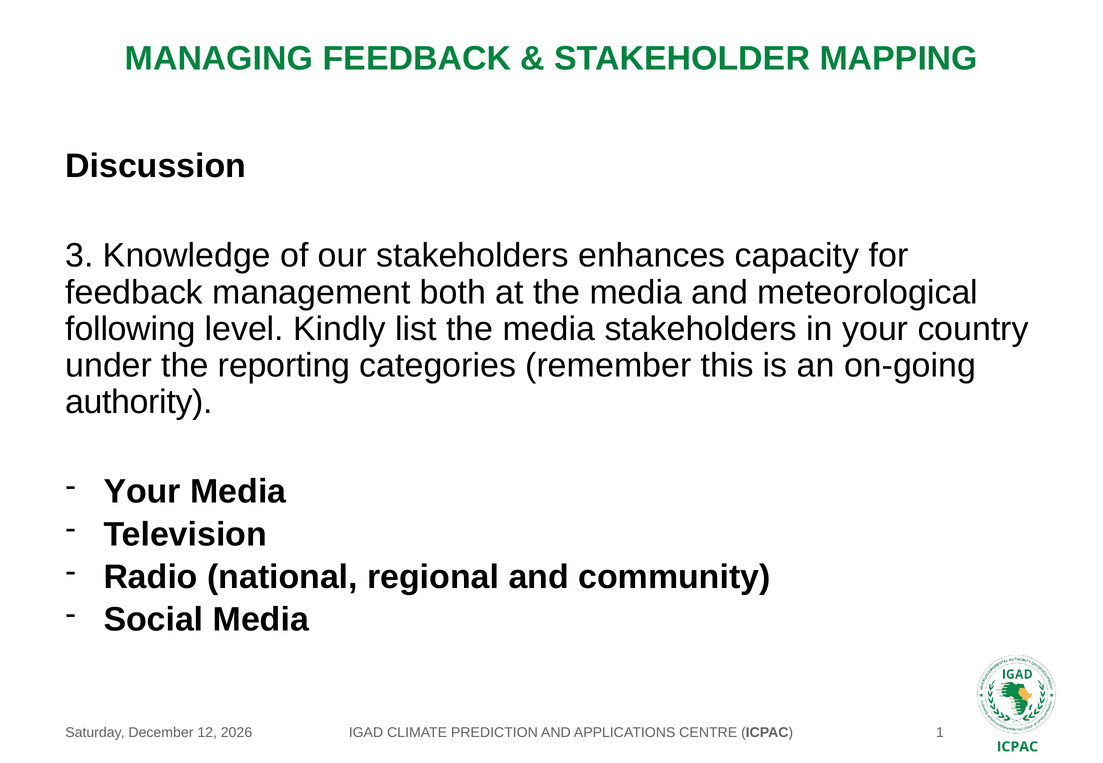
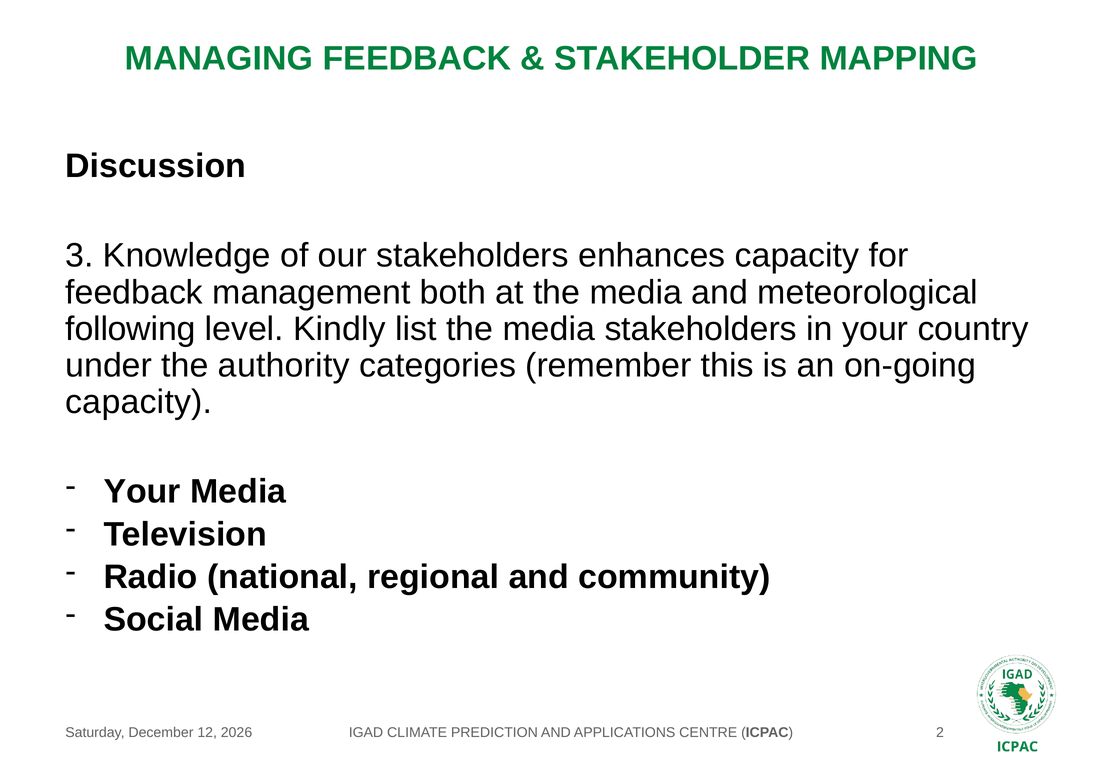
reporting: reporting -> authority
authority at (139, 403): authority -> capacity
1: 1 -> 2
